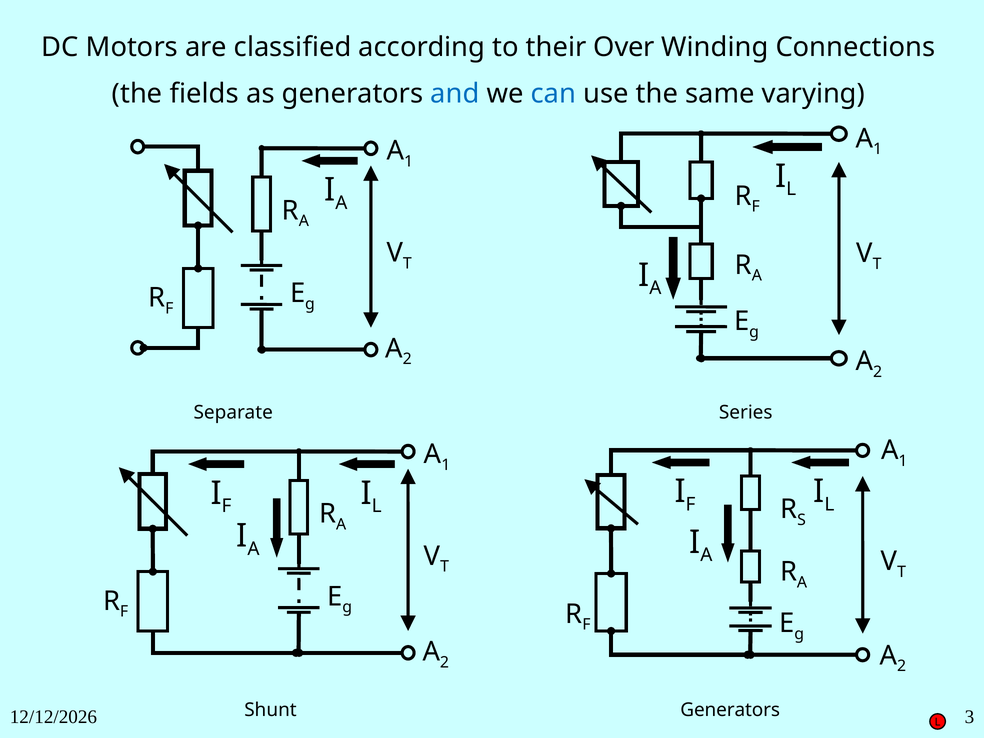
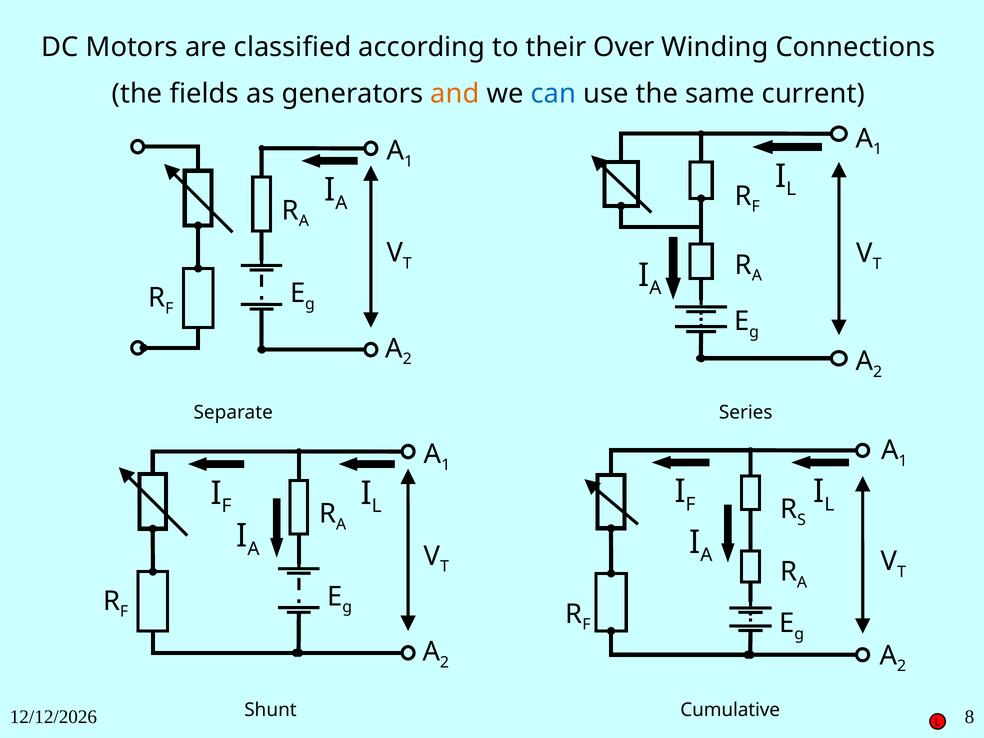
and colour: blue -> orange
varying: varying -> current
Generators at (730, 710): Generators -> Cumulative
3: 3 -> 8
